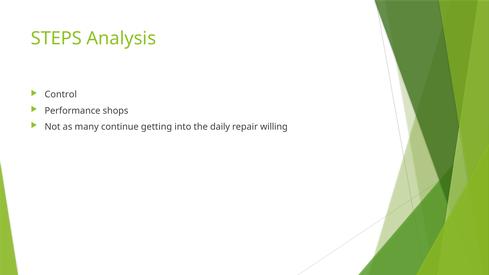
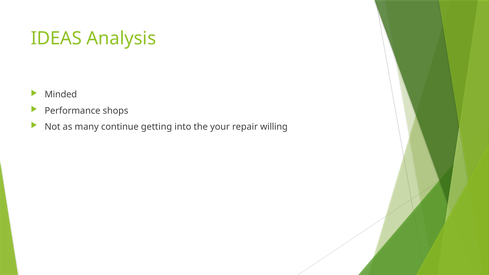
STEPS: STEPS -> IDEAS
Control: Control -> Minded
daily: daily -> your
